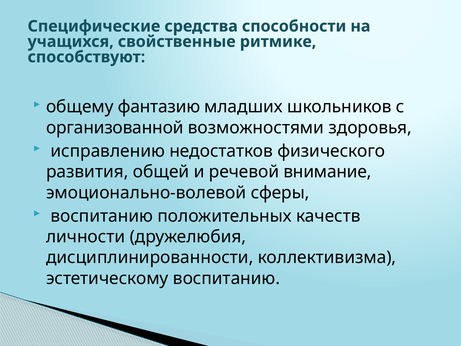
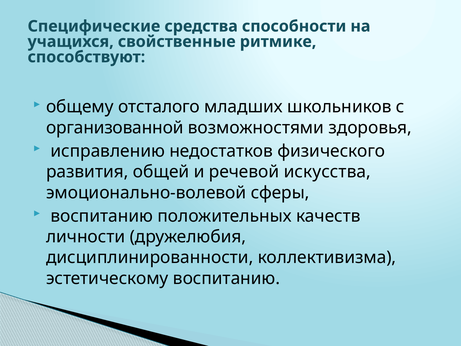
фантазию: фантазию -> отсталого
внимание: внимание -> искусства
